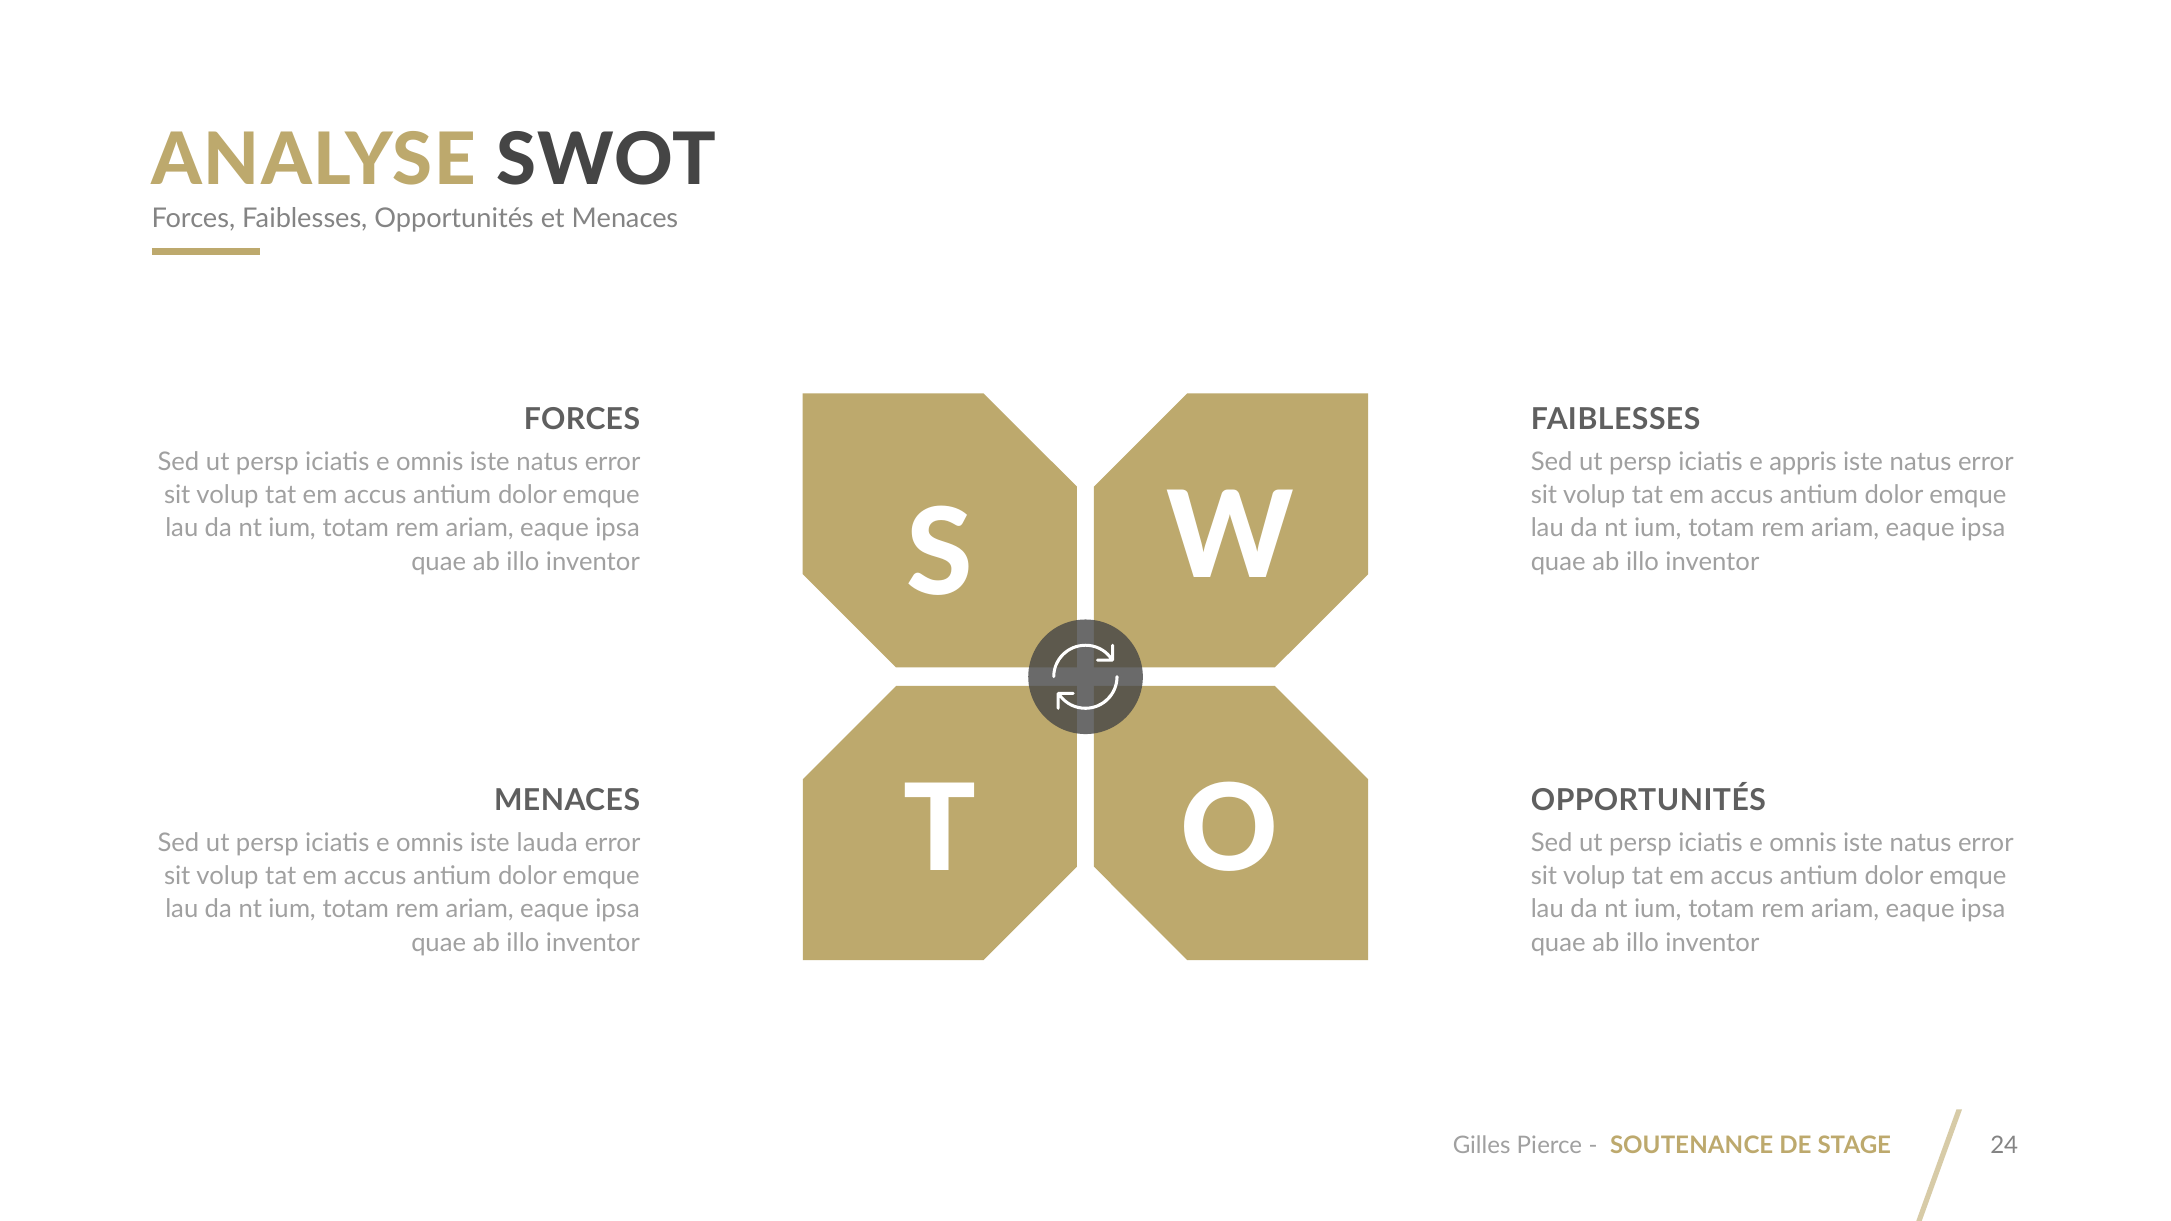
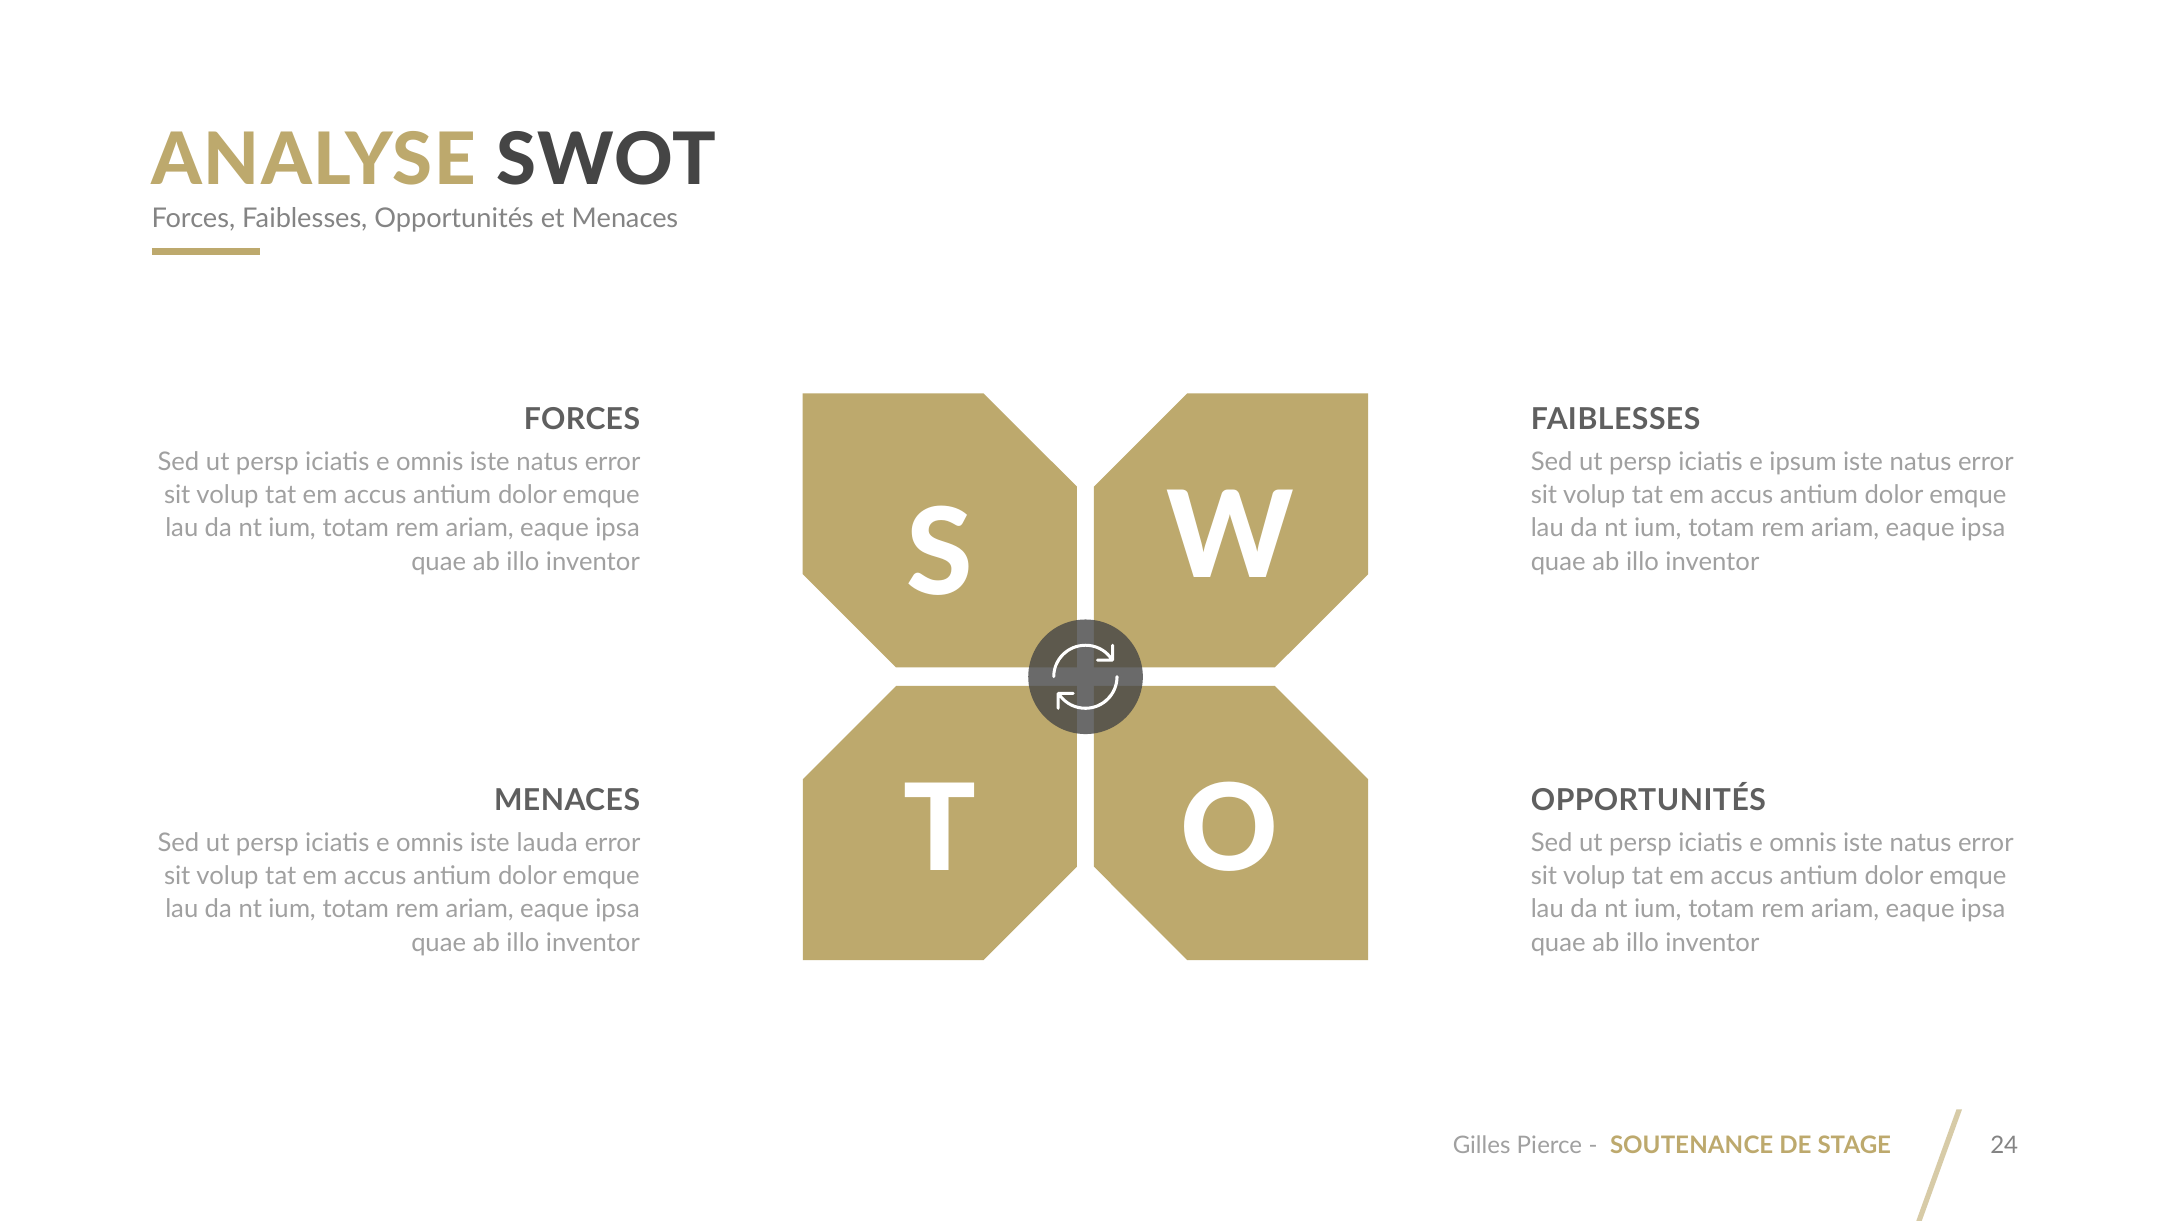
appris: appris -> ipsum
